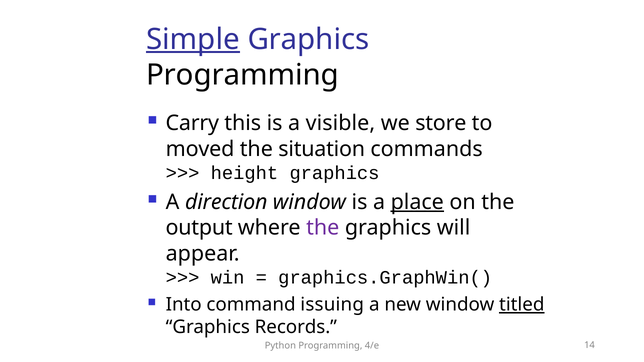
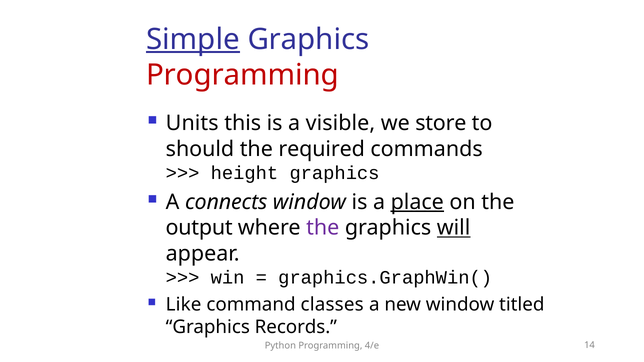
Programming at (242, 75) colour: black -> red
Carry: Carry -> Units
moved: moved -> should
situation: situation -> required
direction: direction -> connects
will underline: none -> present
Into: Into -> Like
issuing: issuing -> classes
titled underline: present -> none
